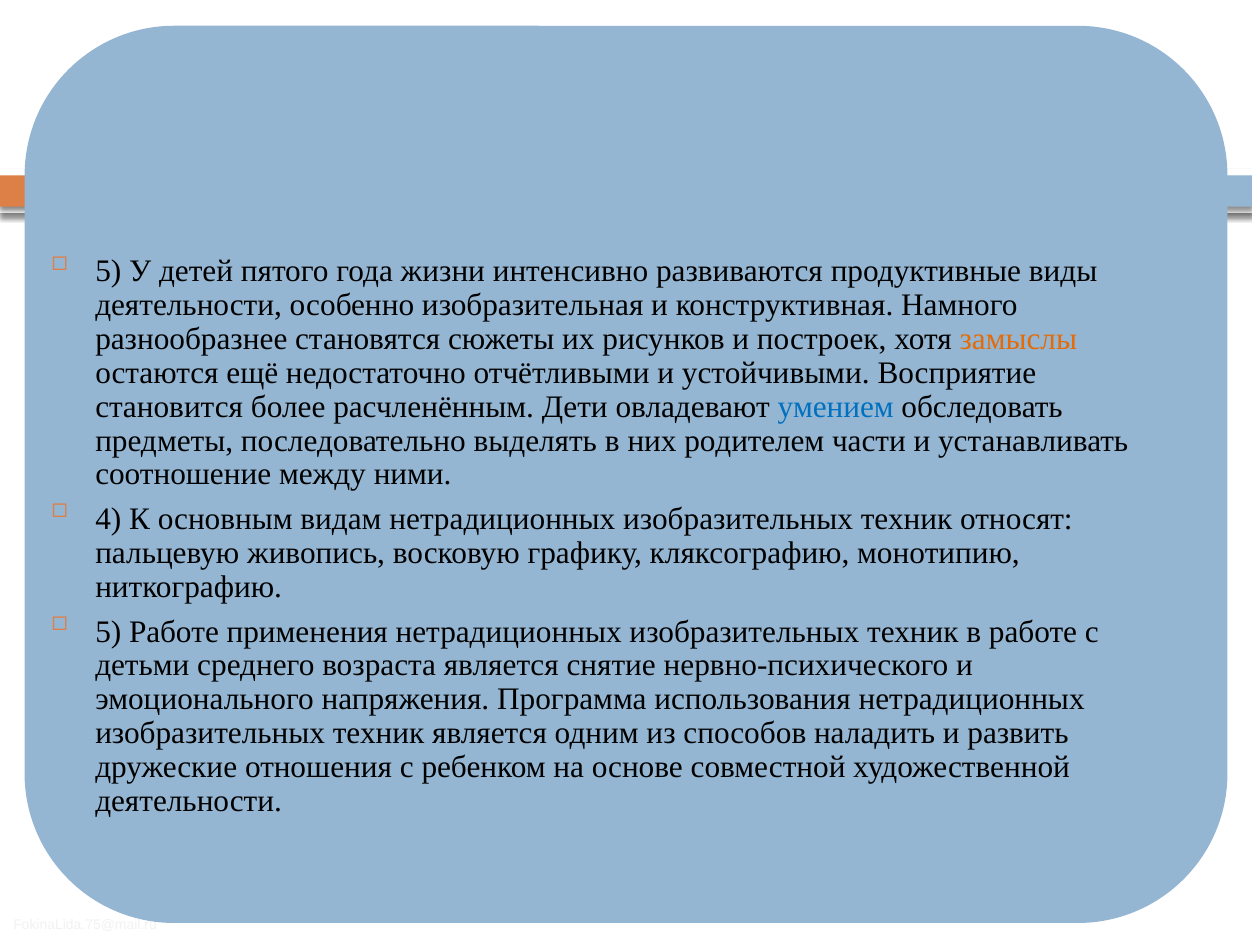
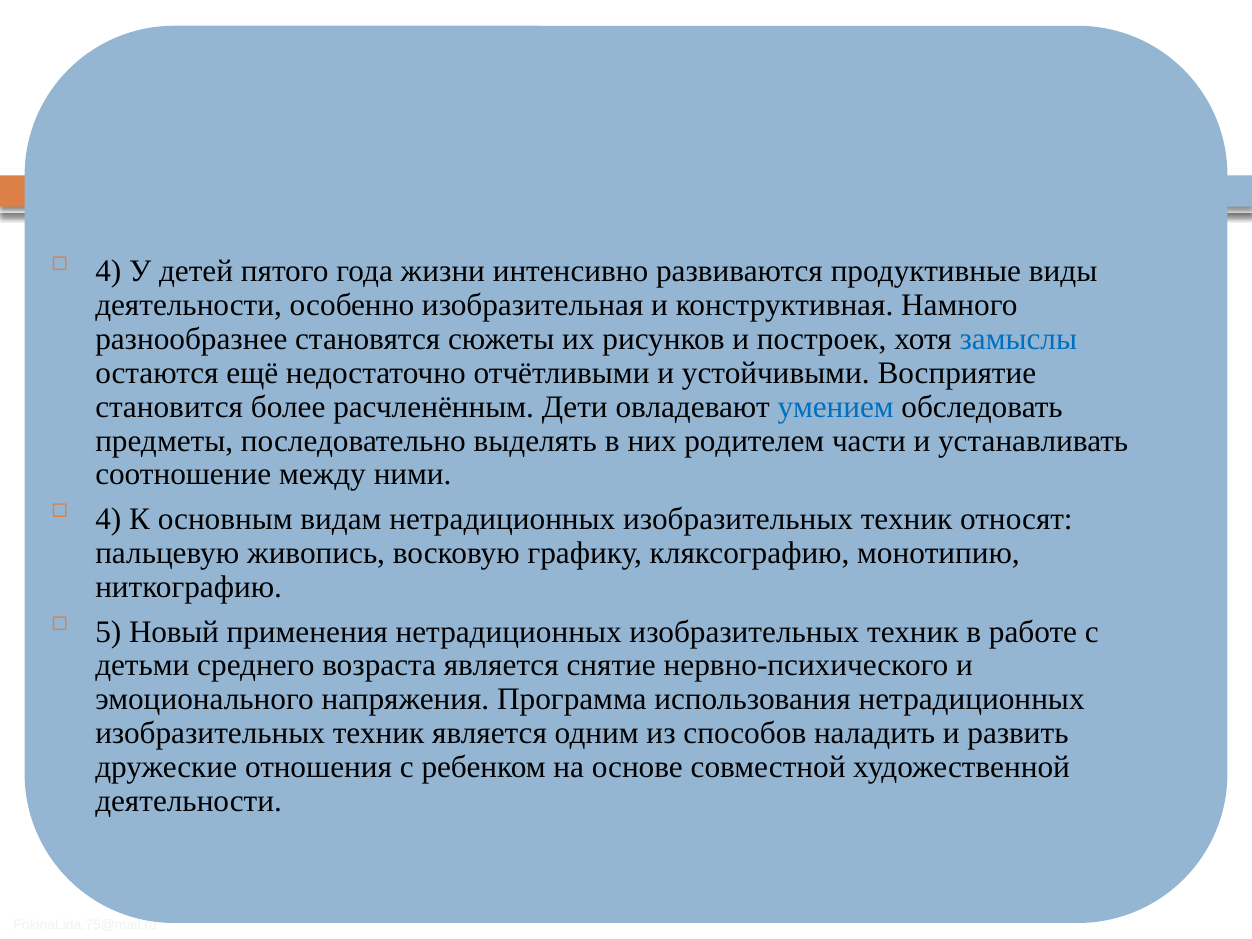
5 at (108, 272): 5 -> 4
замыслы colour: orange -> blue
5 Работе: Работе -> Новый
